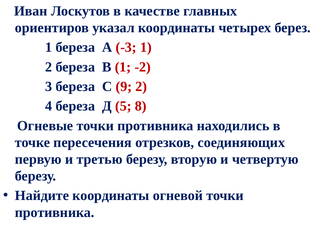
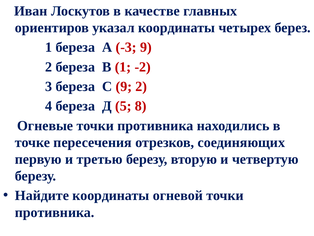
-3 1: 1 -> 9
